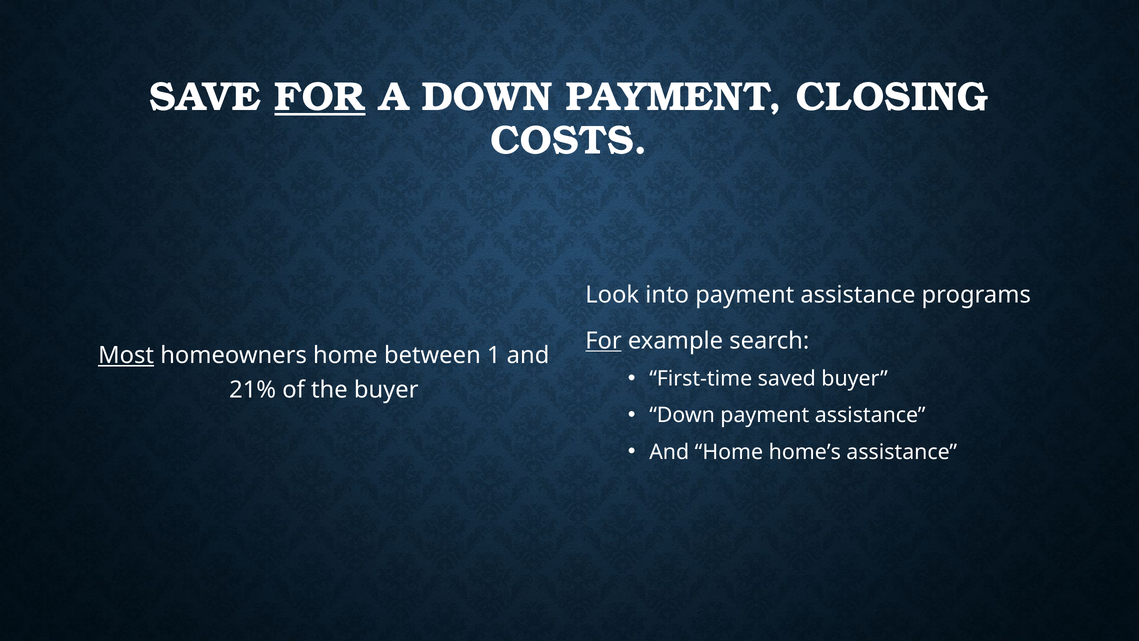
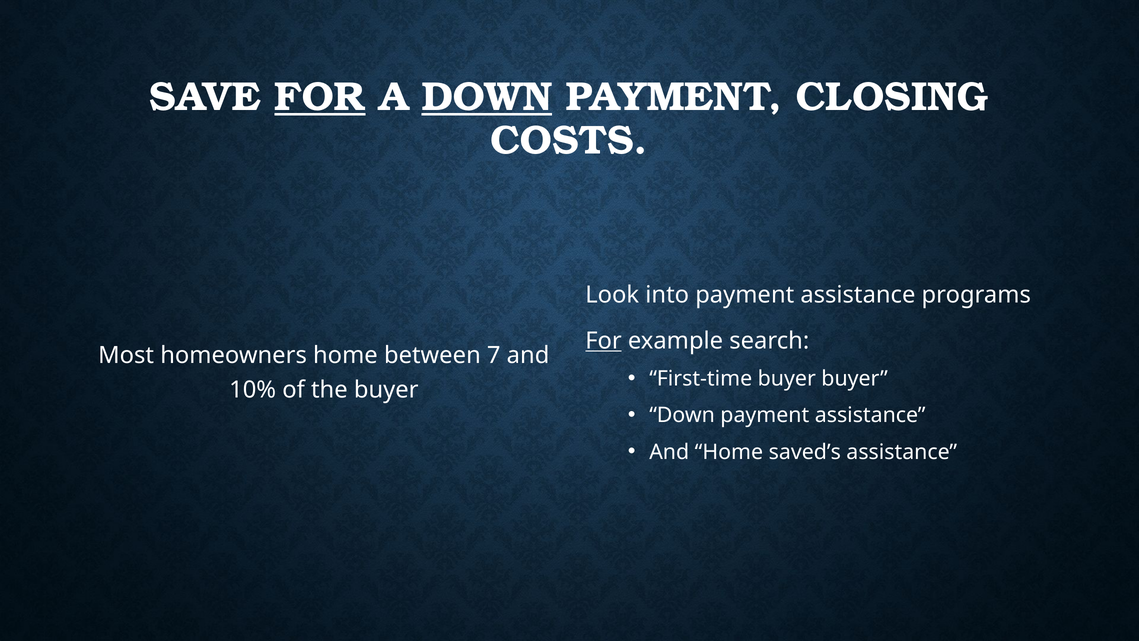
DOWN at (487, 97) underline: none -> present
Most underline: present -> none
1: 1 -> 7
First-time saved: saved -> buyer
21%: 21% -> 10%
home’s: home’s -> saved’s
